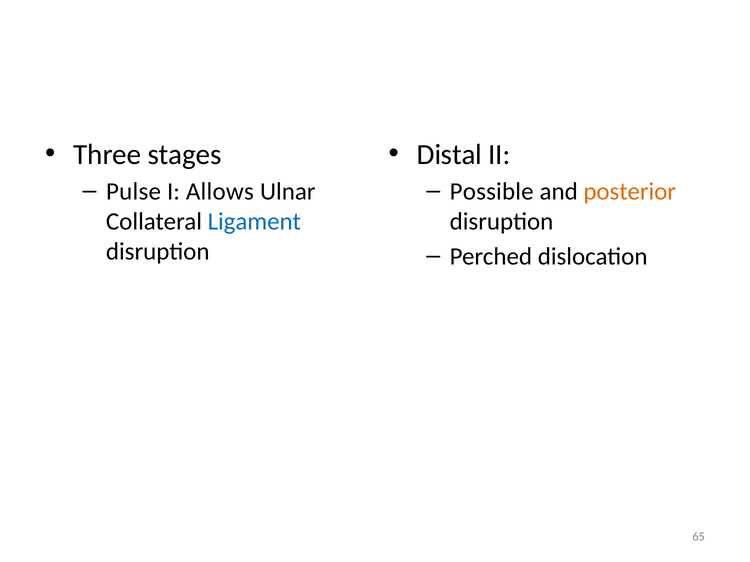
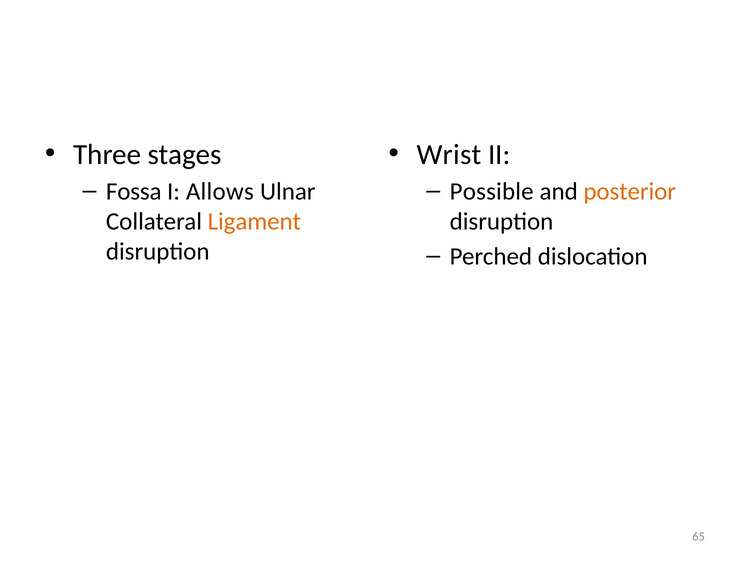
Distal: Distal -> Wrist
Pulse: Pulse -> Fossa
Ligament colour: blue -> orange
